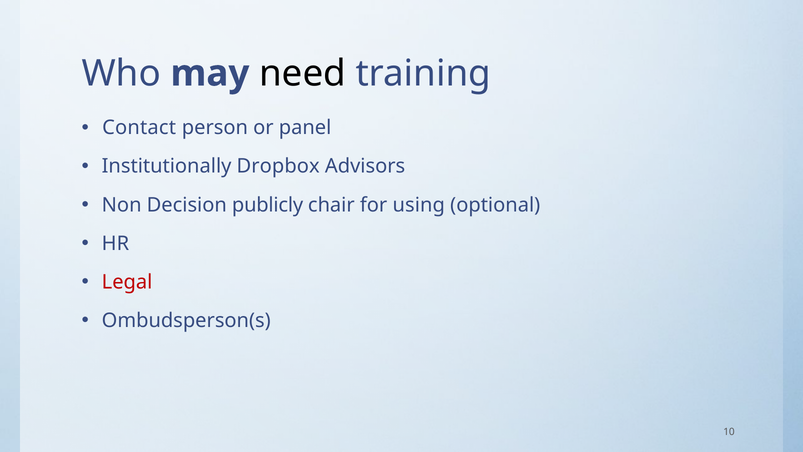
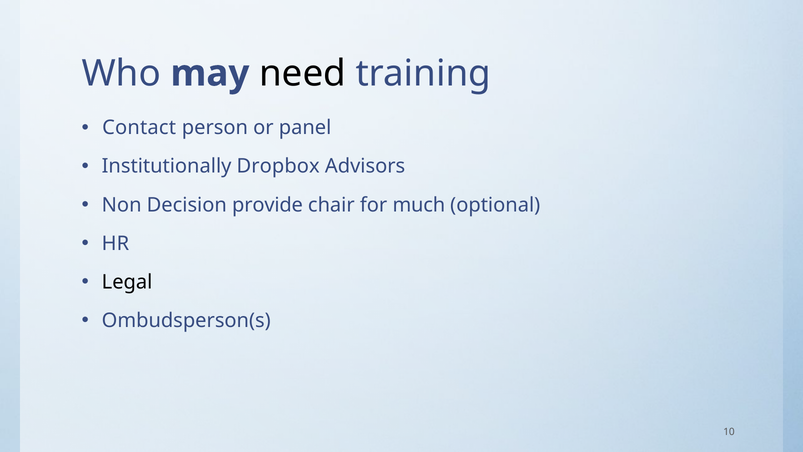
publicly: publicly -> provide
using: using -> much
Legal colour: red -> black
